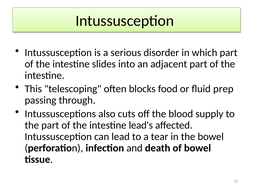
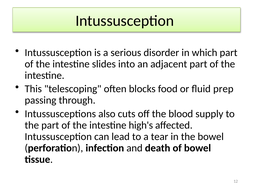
lead's: lead's -> high's
